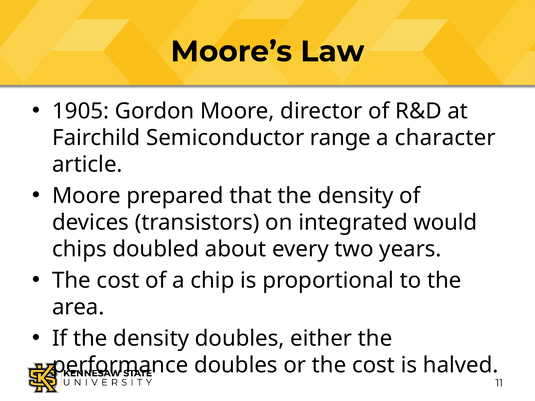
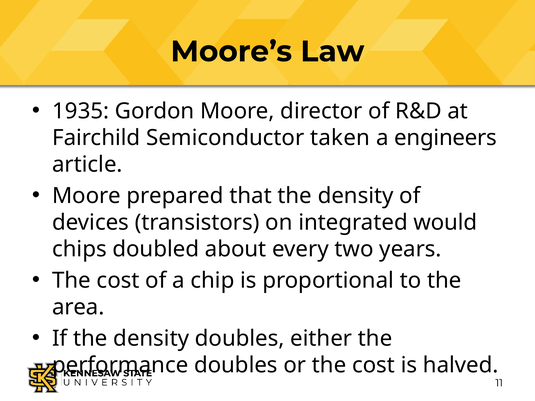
1905: 1905 -> 1935
range: range -> taken
character: character -> engineers
